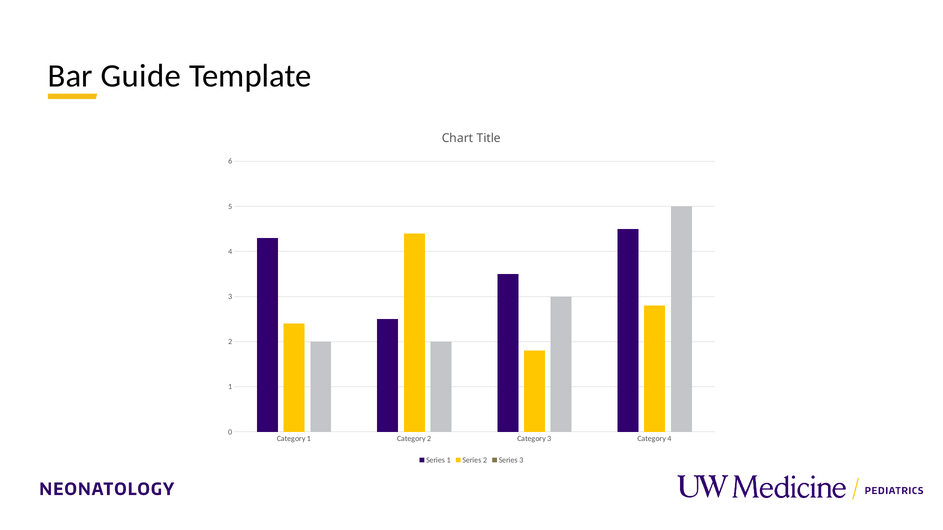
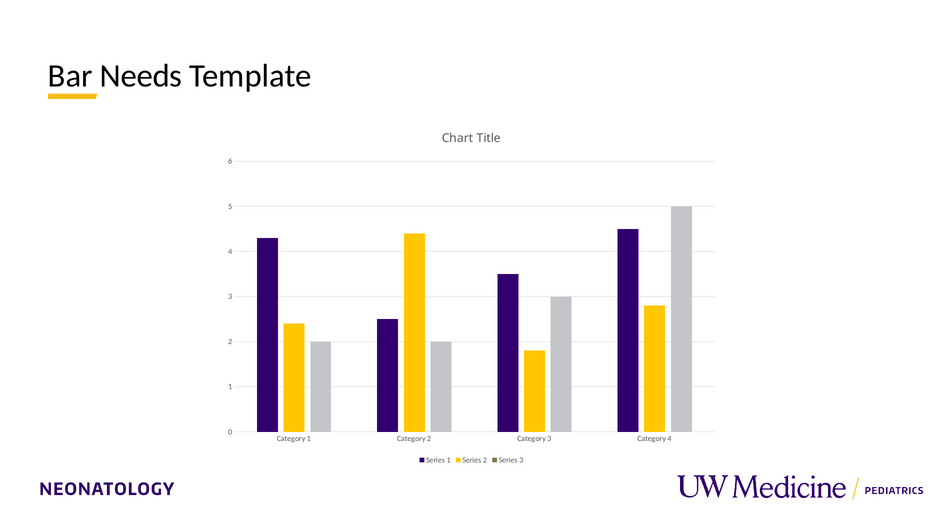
Guide: Guide -> Needs
